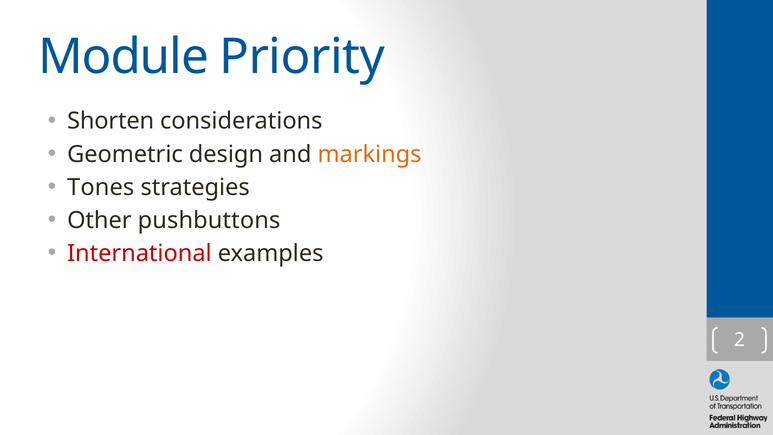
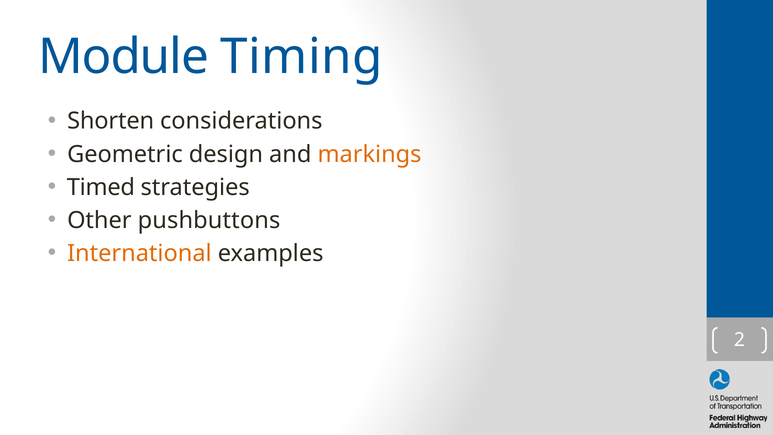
Priority: Priority -> Timing
Tones: Tones -> Timed
International colour: red -> orange
